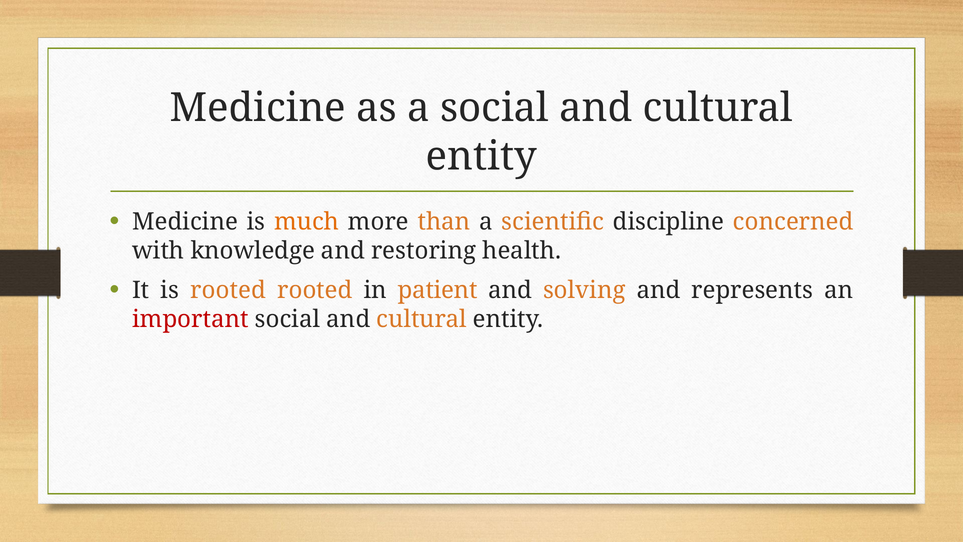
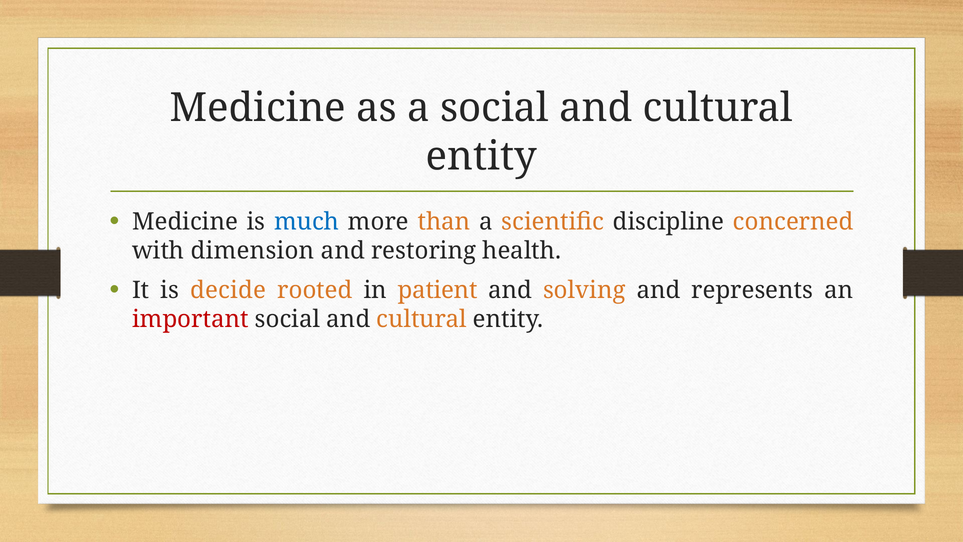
much colour: orange -> blue
knowledge: knowledge -> dimension
is rooted: rooted -> decide
